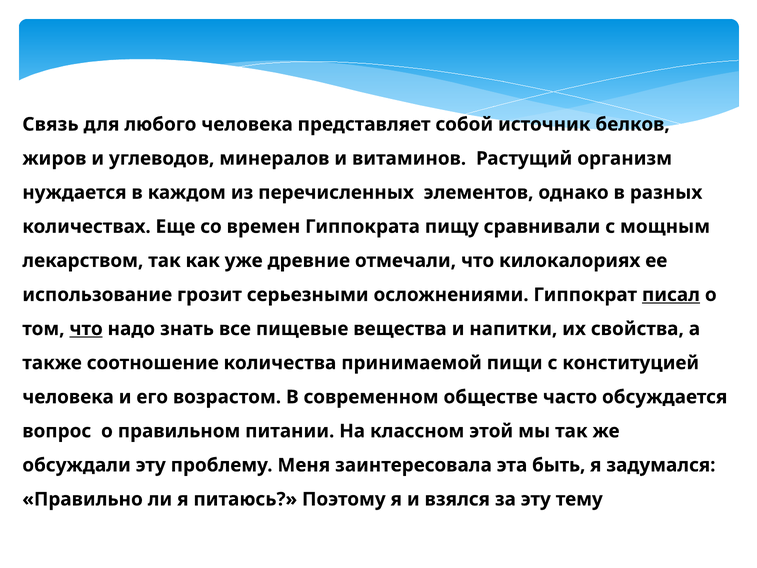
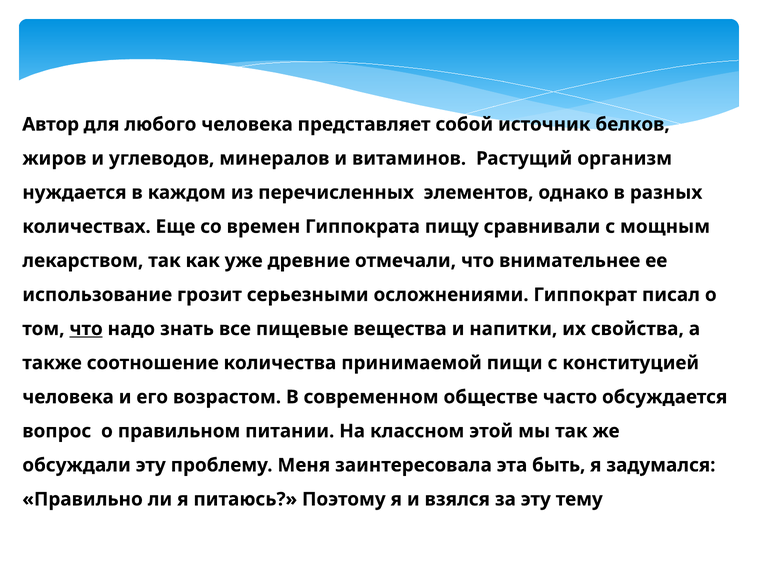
Связь: Связь -> Автор
килокалориях: килокалориях -> внимательнее
писал underline: present -> none
